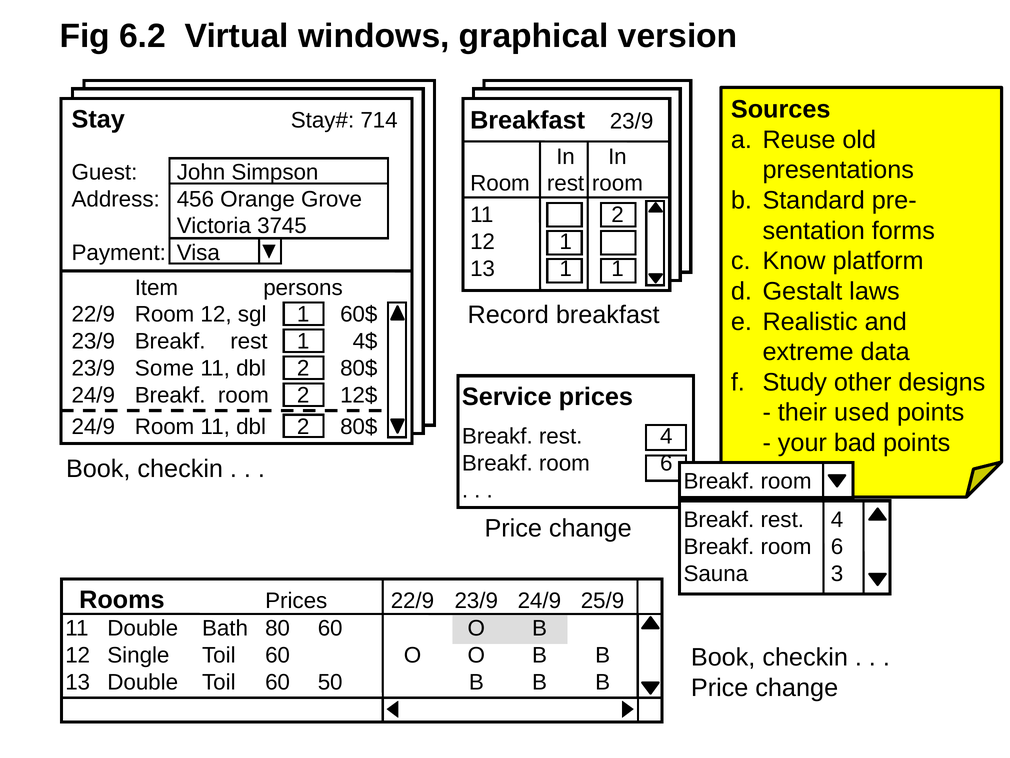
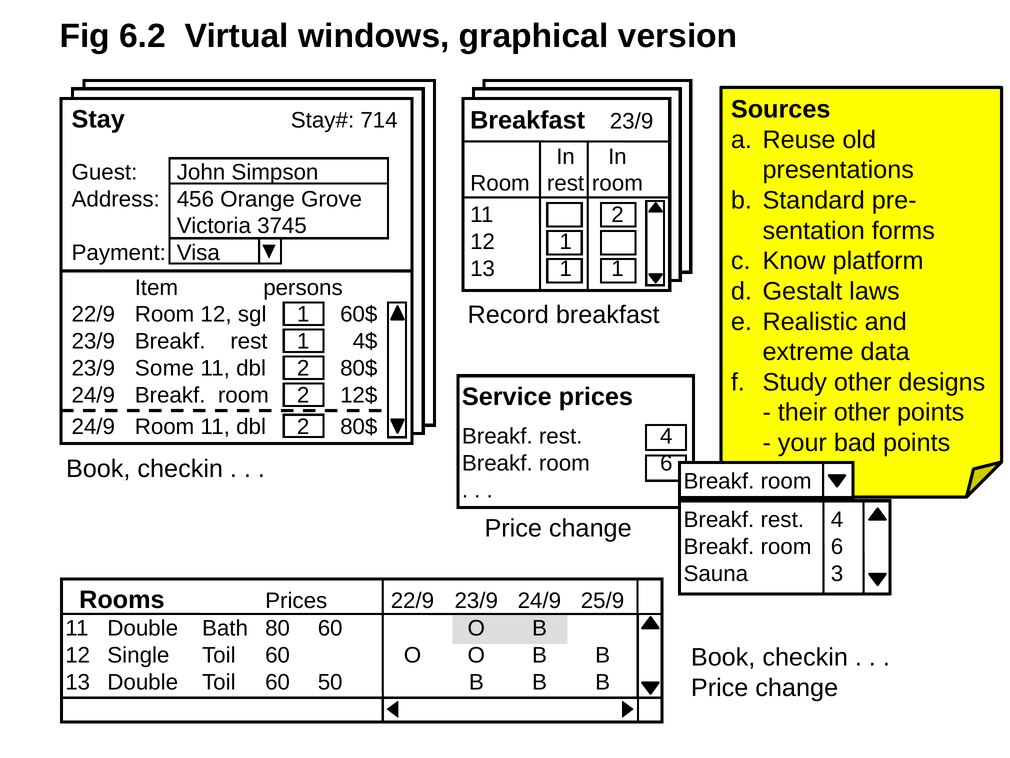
their used: used -> other
